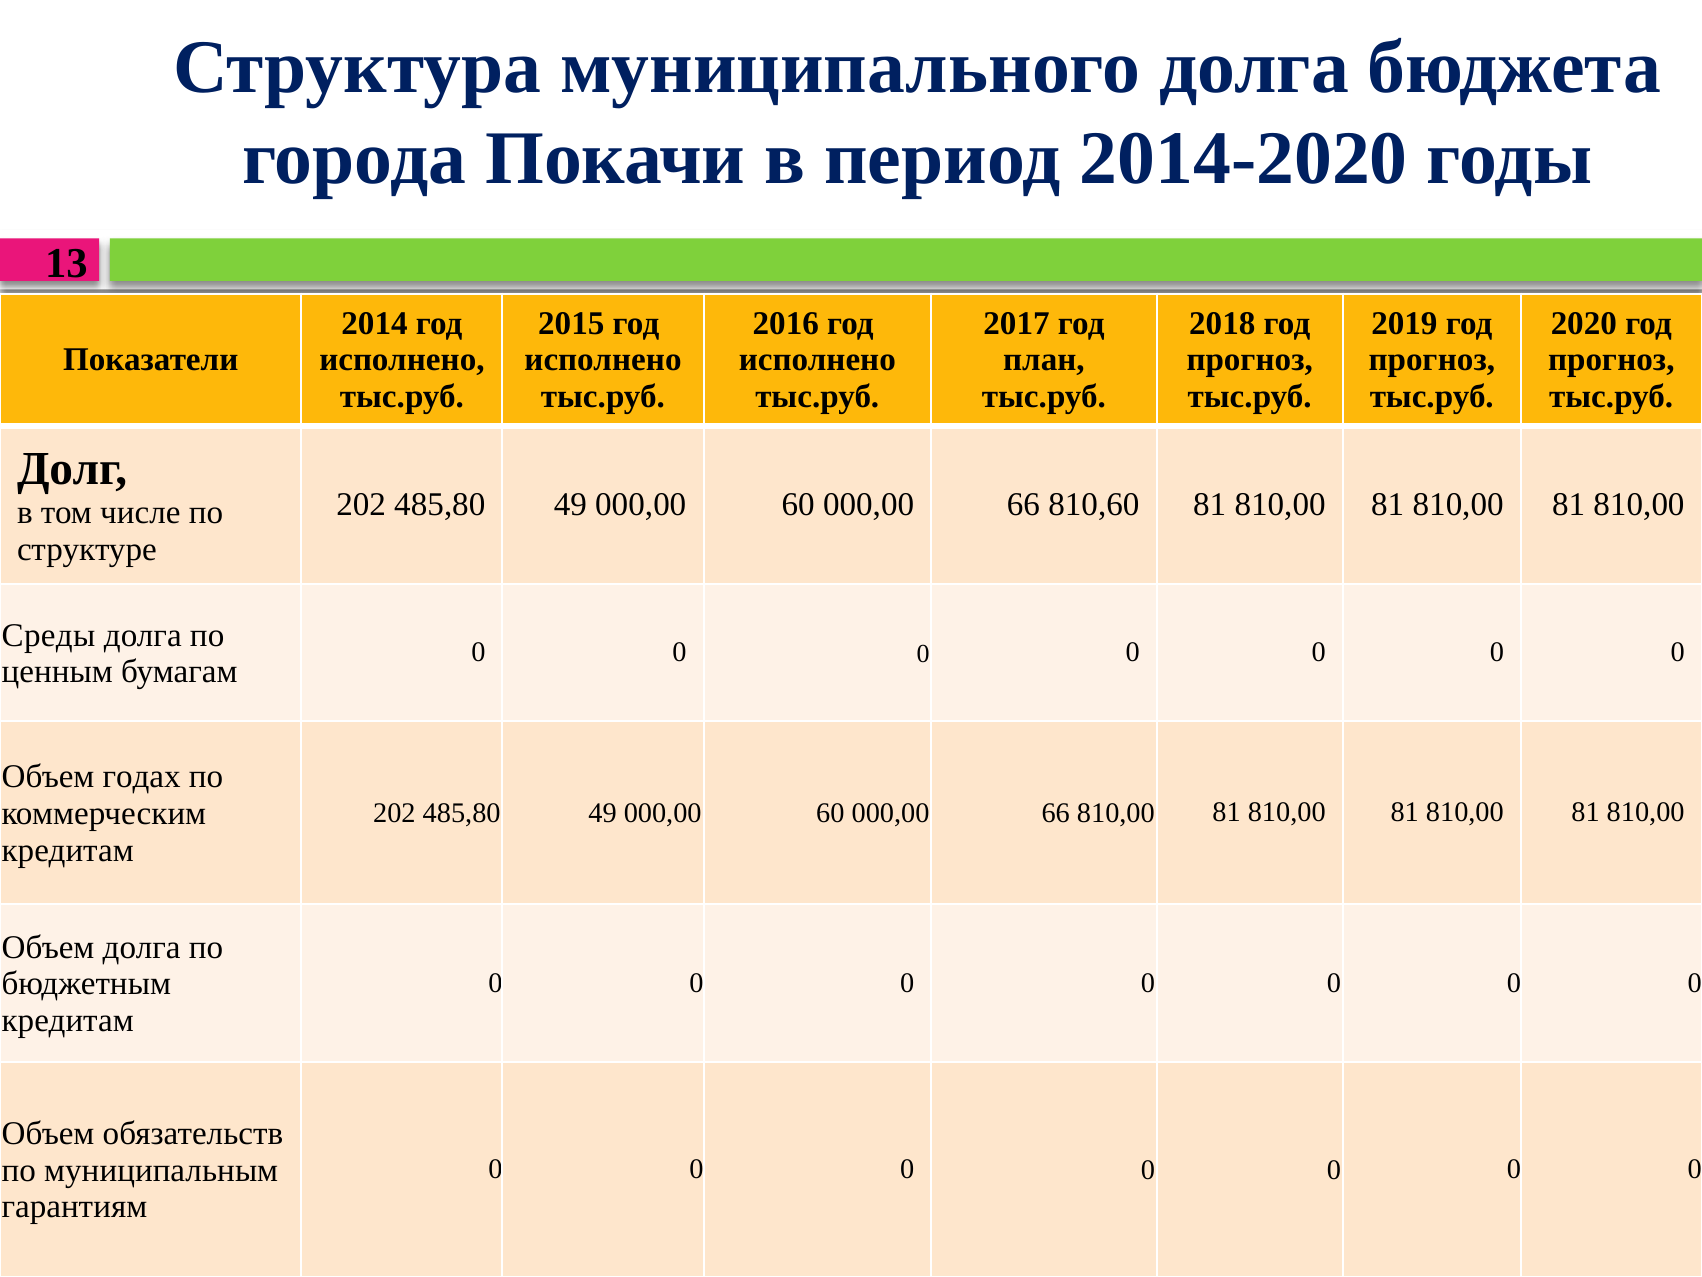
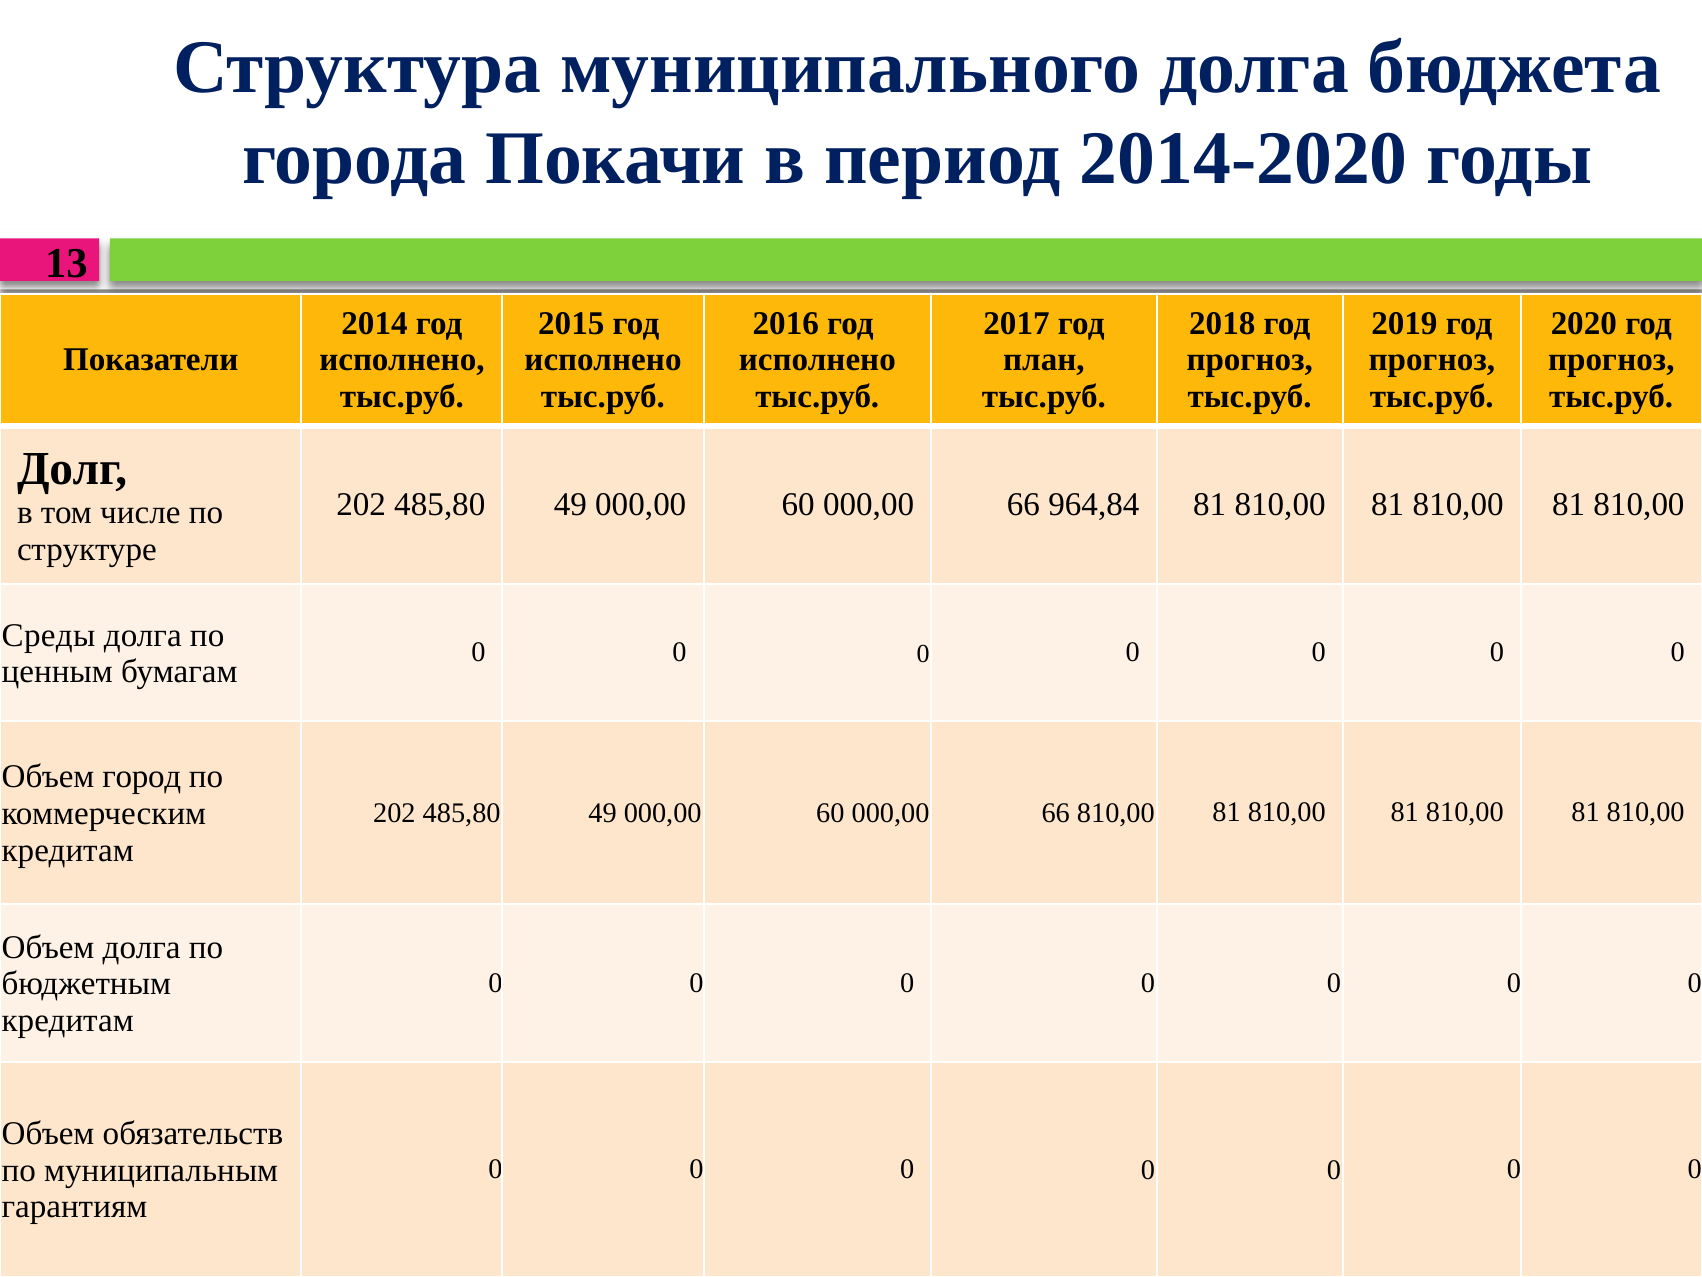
810,60: 810,60 -> 964,84
годах: годах -> город
